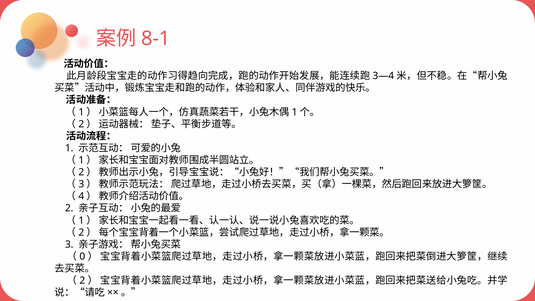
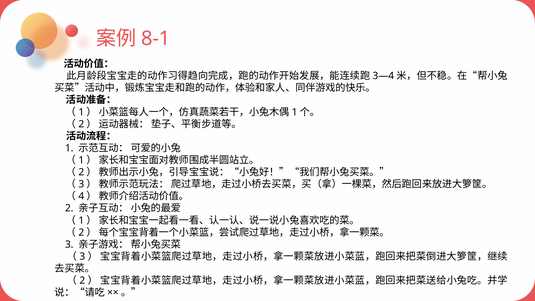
0 at (82, 256): 0 -> 3
